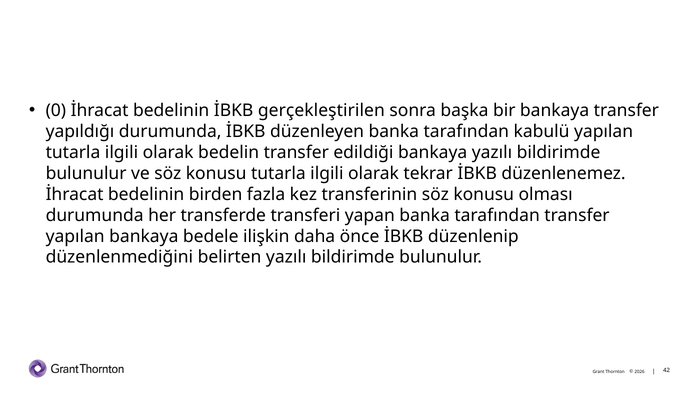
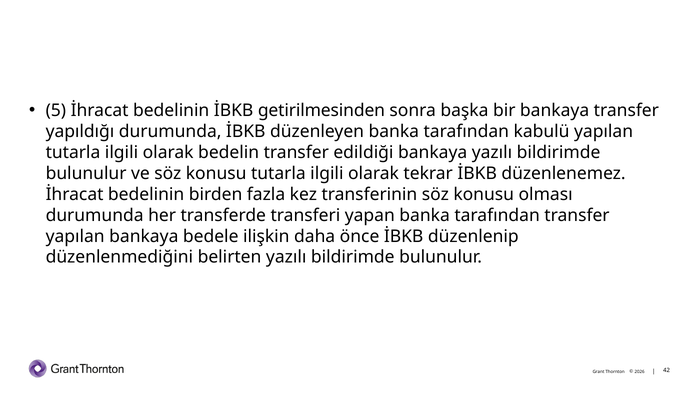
0: 0 -> 5
gerçekleştirilen: gerçekleştirilen -> getirilmesinden
